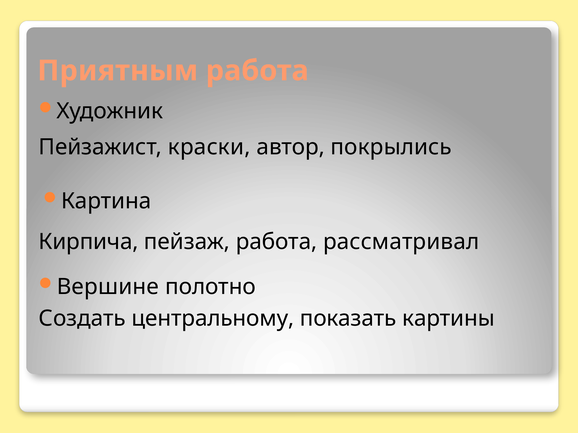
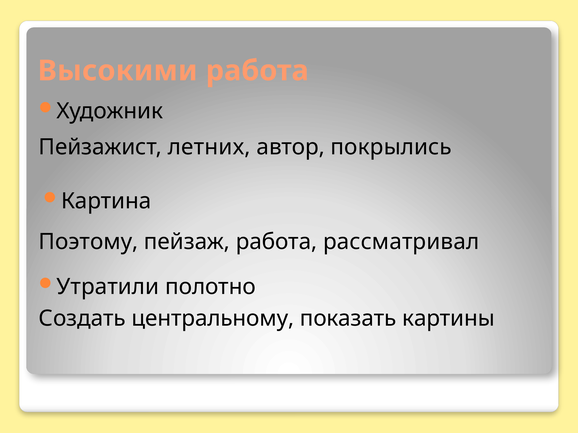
Приятным: Приятным -> Высокими
краски: краски -> летних
Кирпича: Кирпича -> Поэтому
Вершине: Вершине -> Утратили
